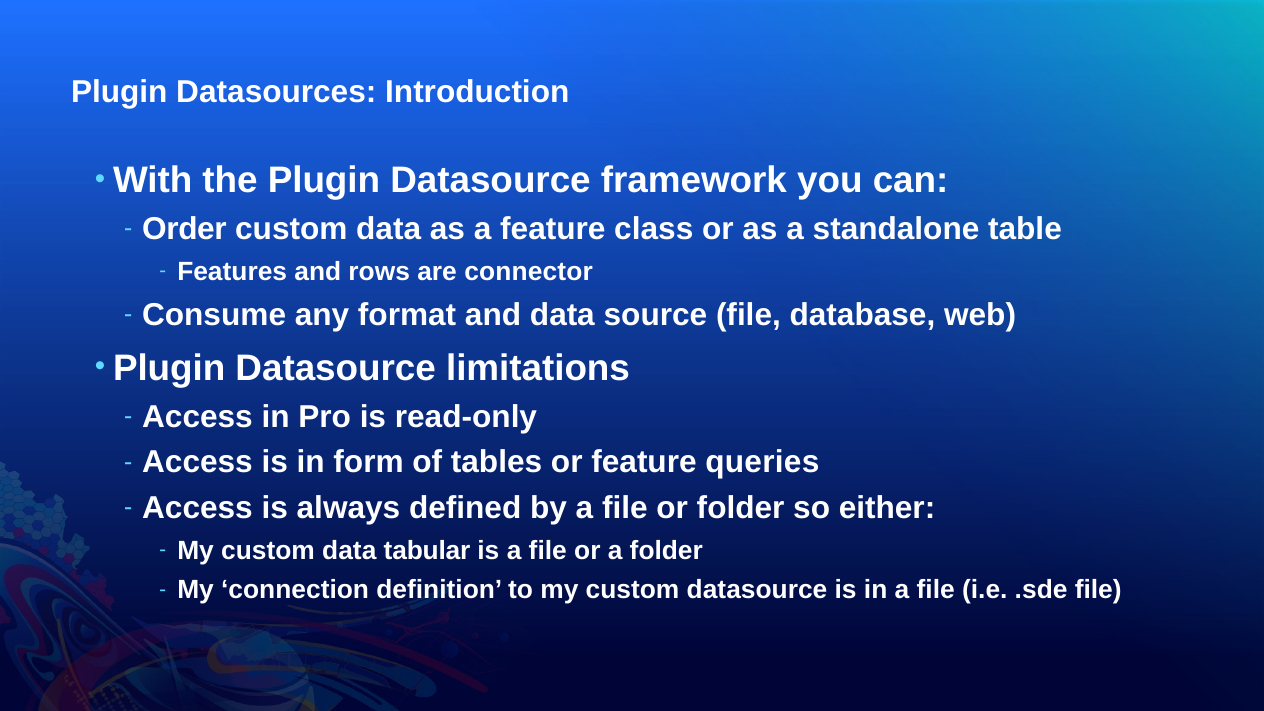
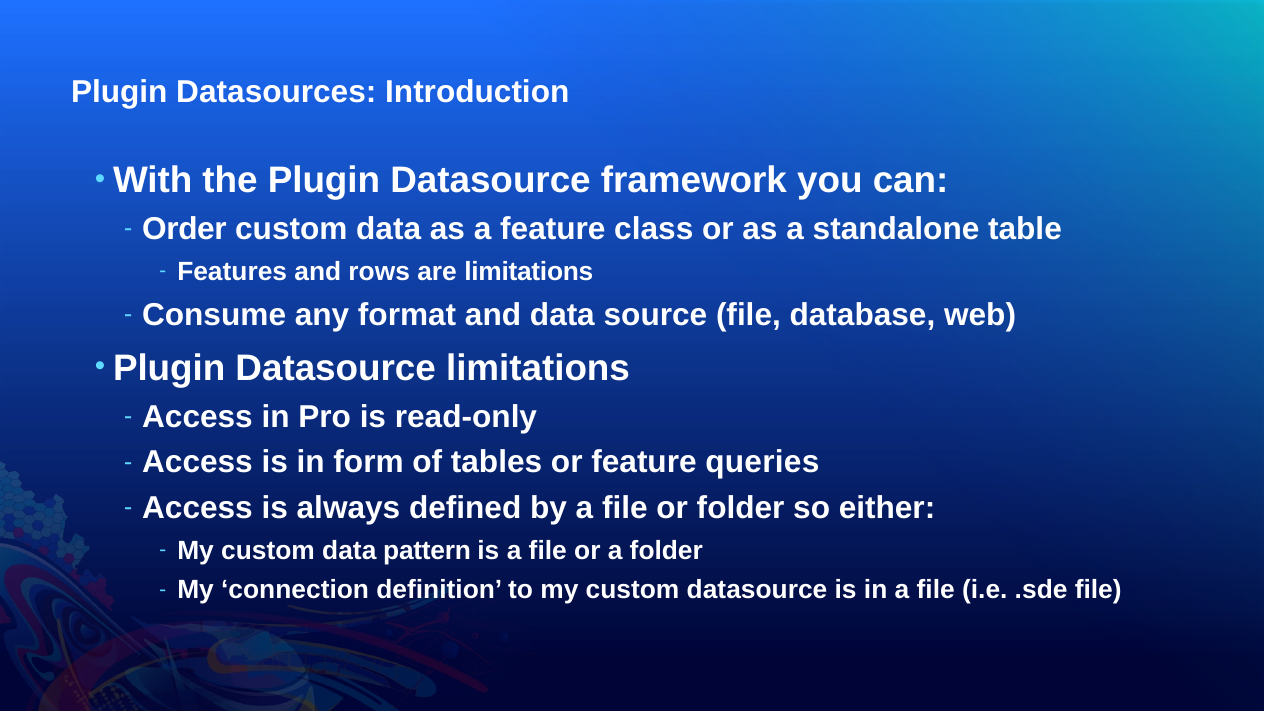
are connector: connector -> limitations
tabular: tabular -> pattern
